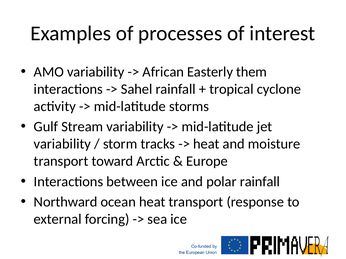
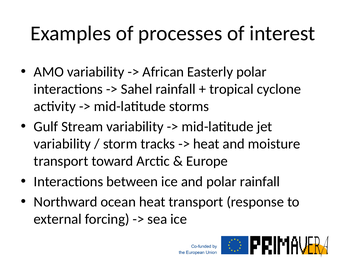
Easterly them: them -> polar
